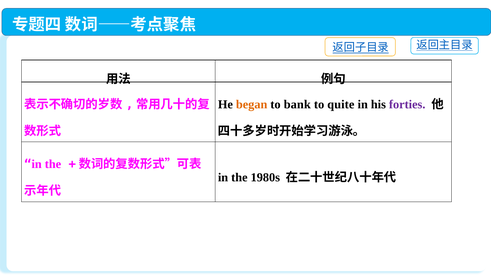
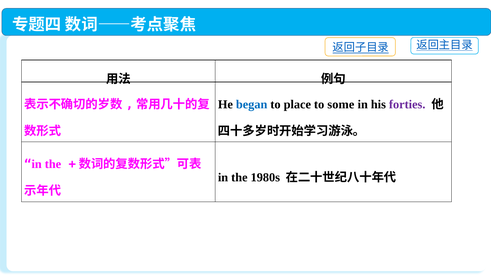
began colour: orange -> blue
bank: bank -> place
quite: quite -> some
